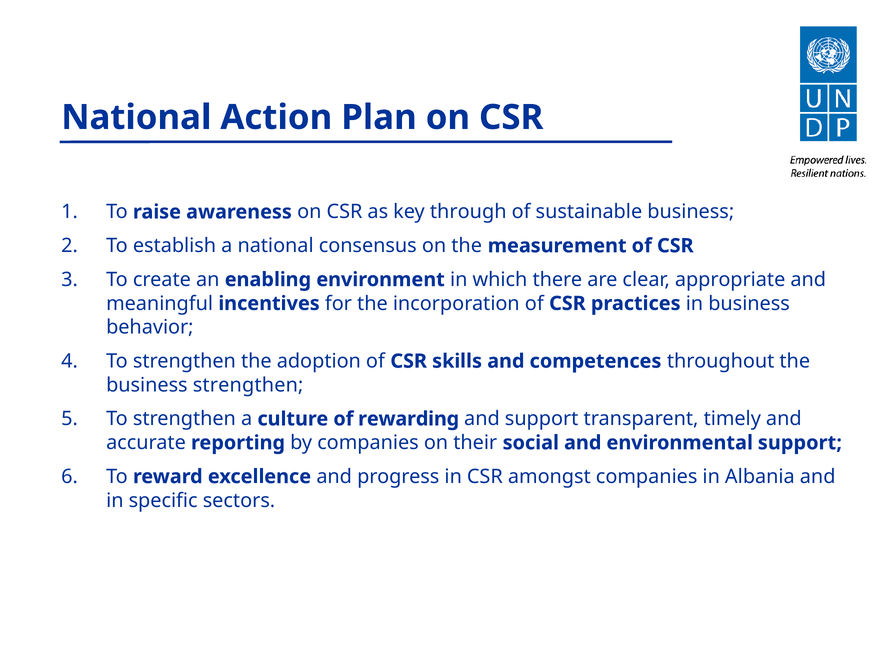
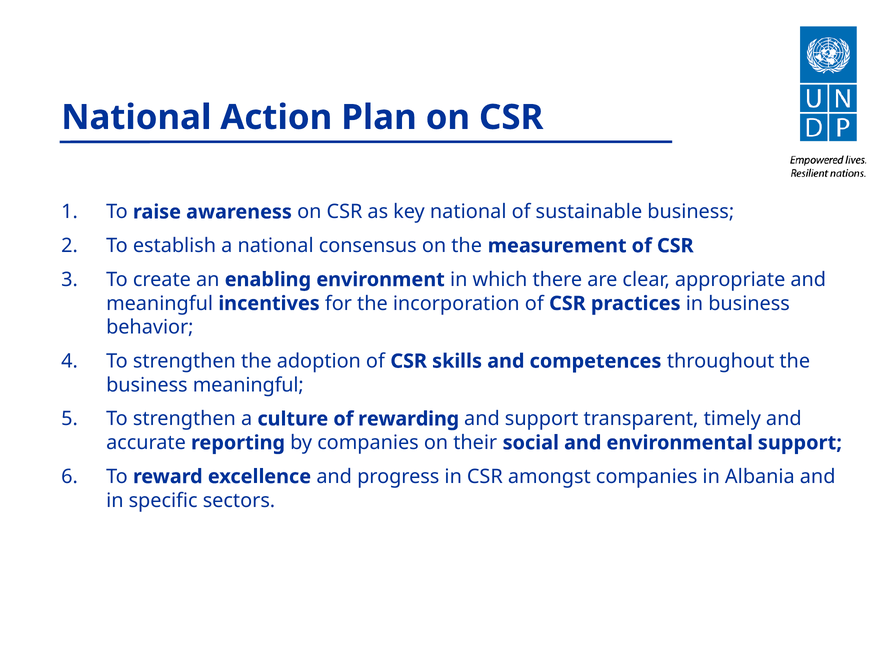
key through: through -> national
business strengthen: strengthen -> meaningful
